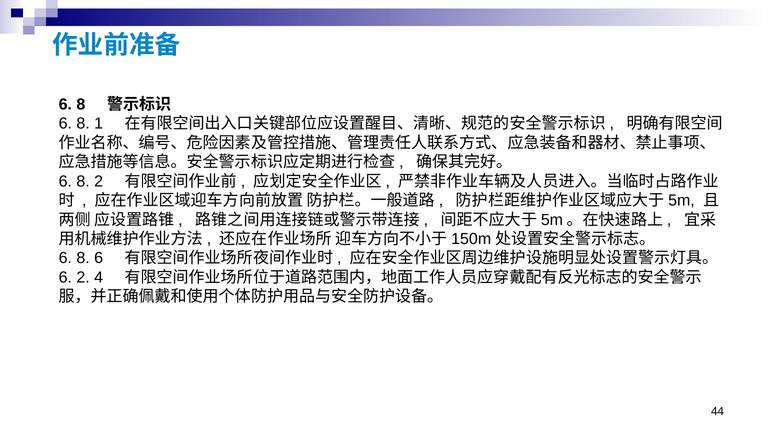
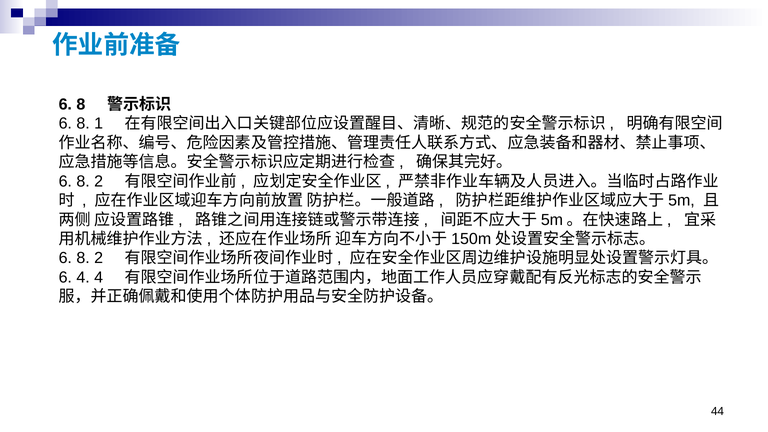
6 at (99, 258): 6 -> 2
6 2: 2 -> 4
